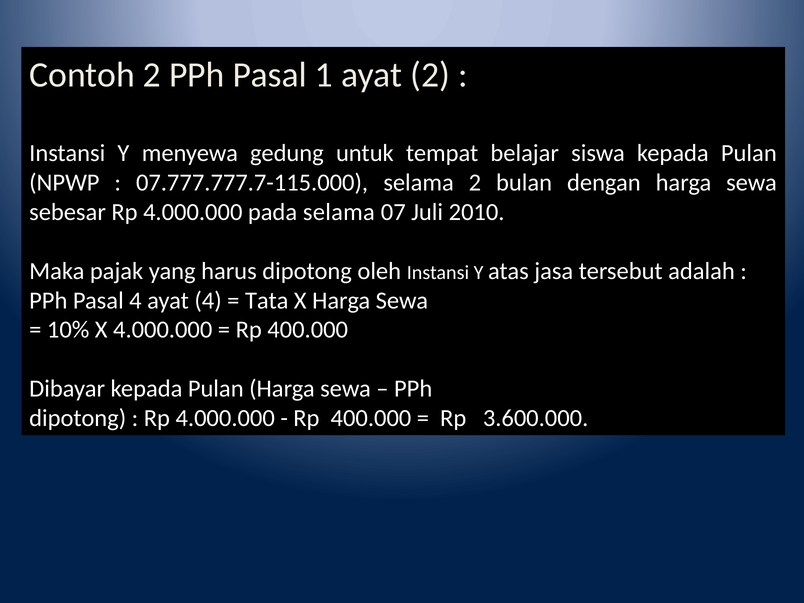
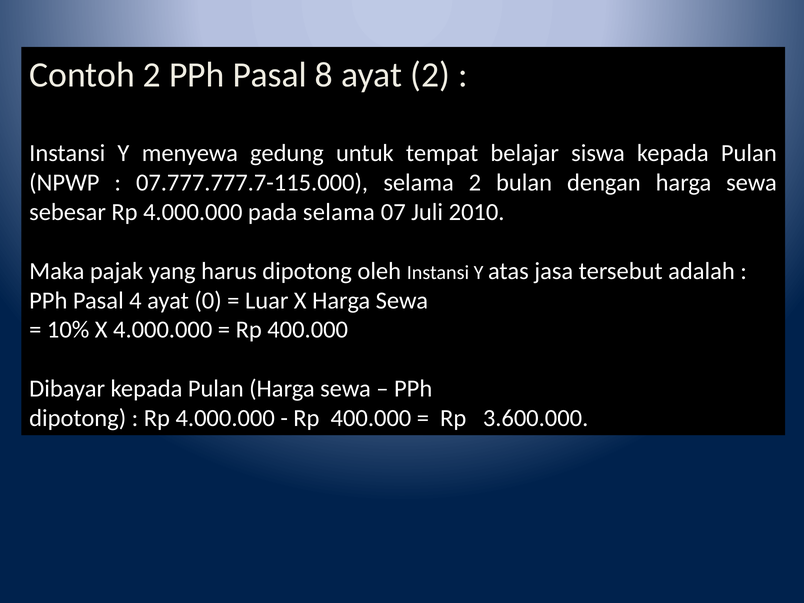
1: 1 -> 8
ayat 4: 4 -> 0
Tata: Tata -> Luar
